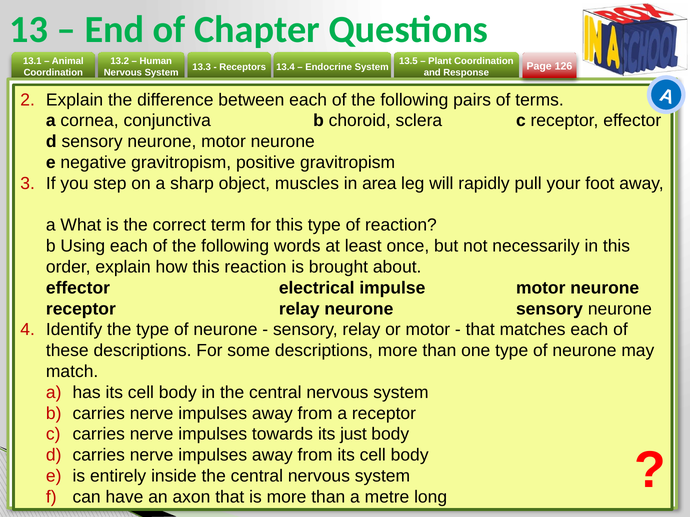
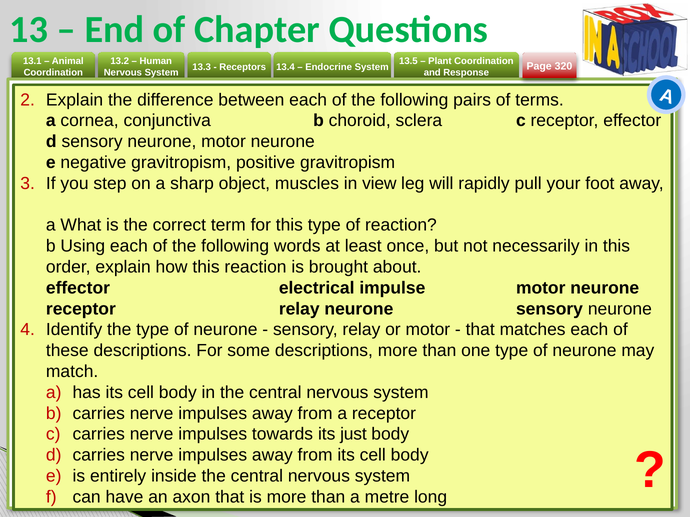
126: 126 -> 320
area: area -> view
